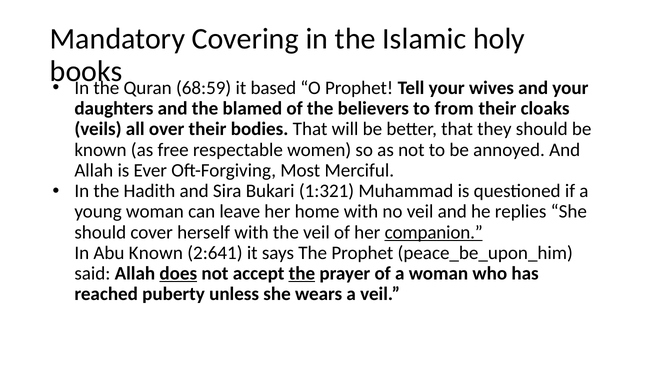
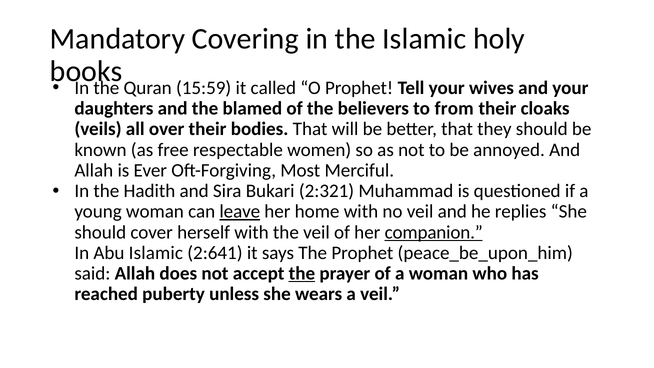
68:59: 68:59 -> 15:59
based: based -> called
1:321: 1:321 -> 2:321
leave underline: none -> present
Abu Known: Known -> Islamic
does underline: present -> none
